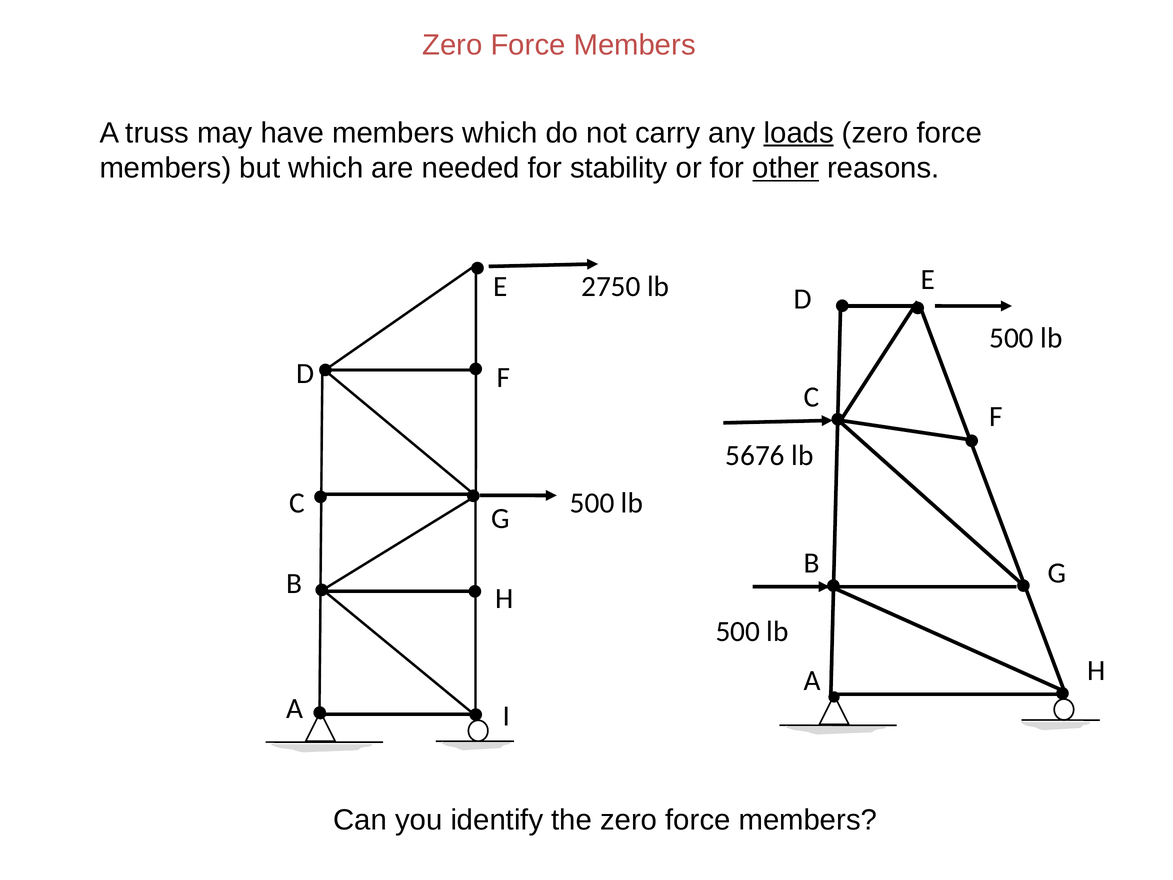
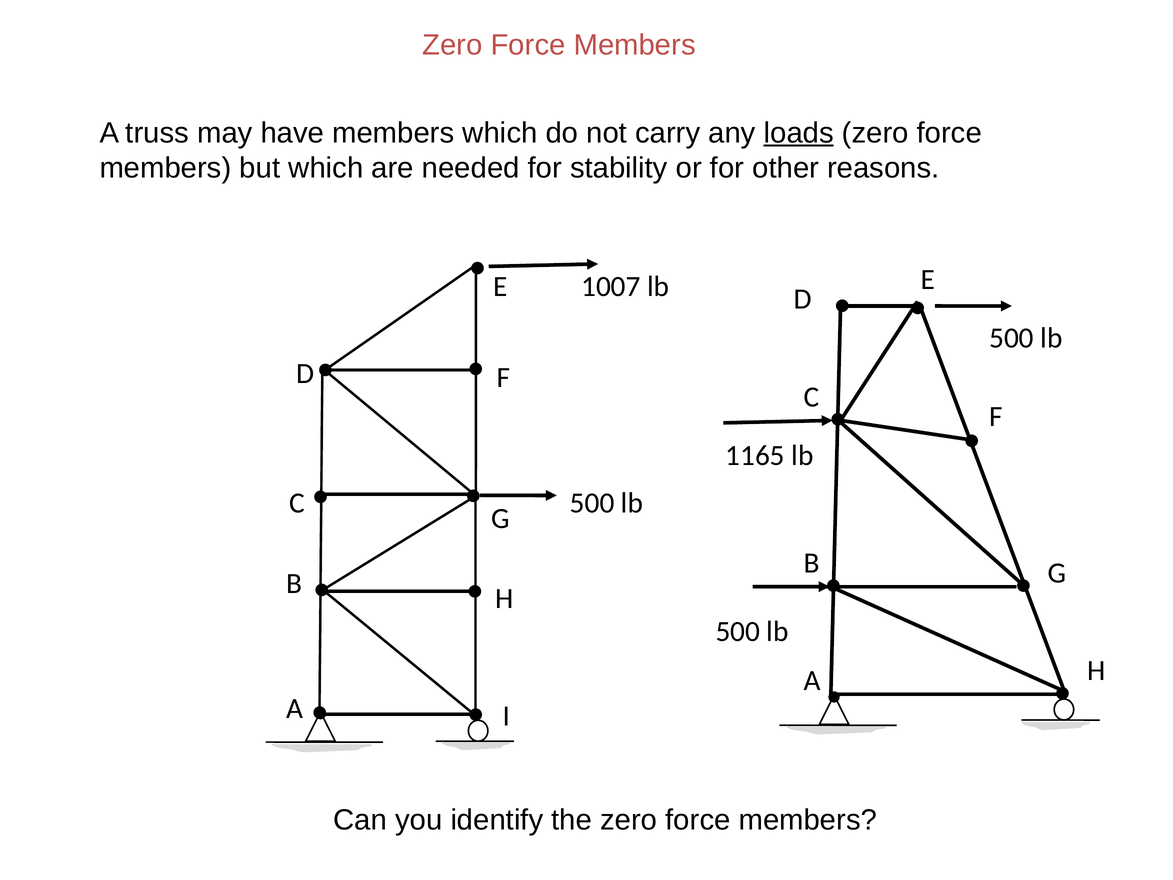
other underline: present -> none
2750: 2750 -> 1007
5676: 5676 -> 1165
